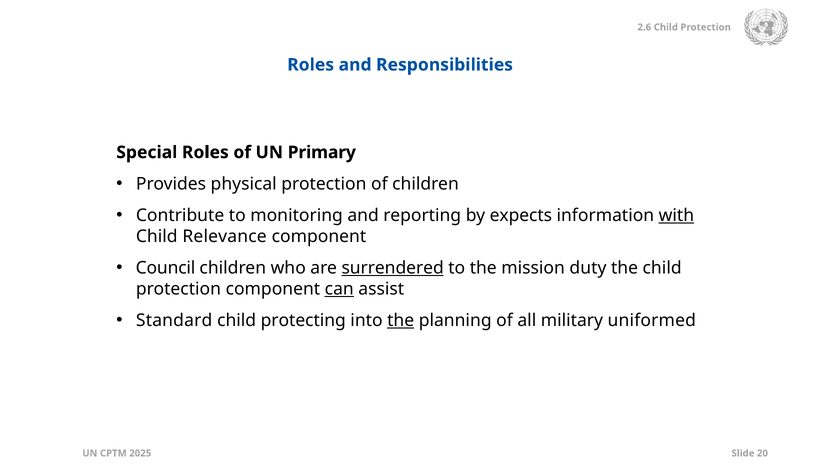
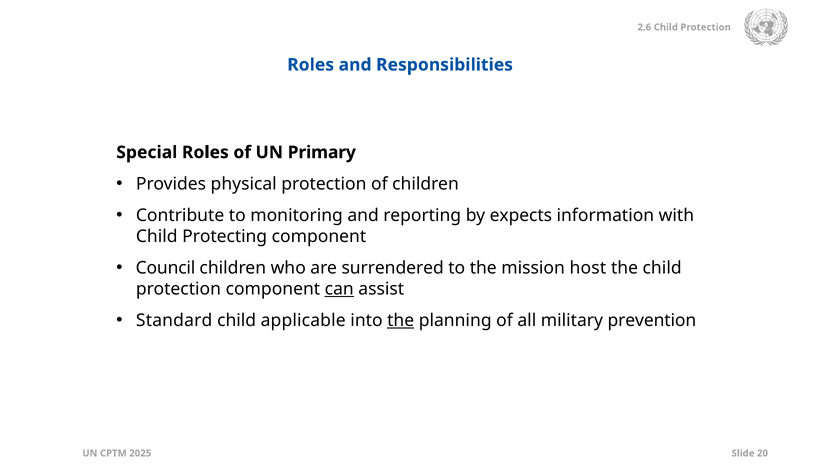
with underline: present -> none
Relevance: Relevance -> Protecting
surrendered underline: present -> none
duty: duty -> host
protecting: protecting -> applicable
uniformed: uniformed -> prevention
